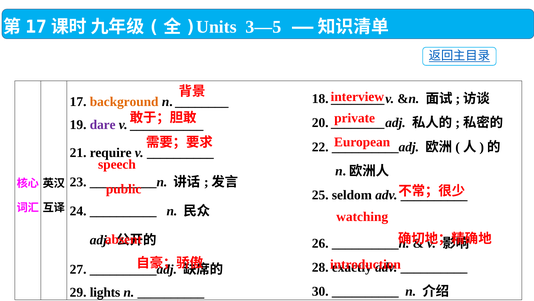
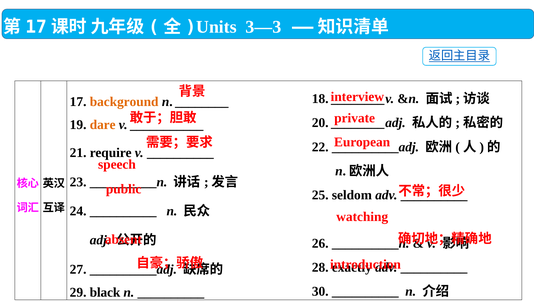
3—5: 3—5 -> 3—3
dare colour: purple -> orange
lights: lights -> black
